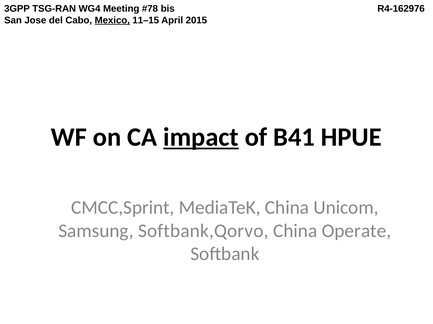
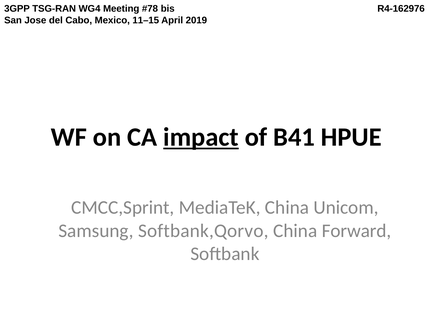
Mexico underline: present -> none
2015: 2015 -> 2019
Operate: Operate -> Forward
